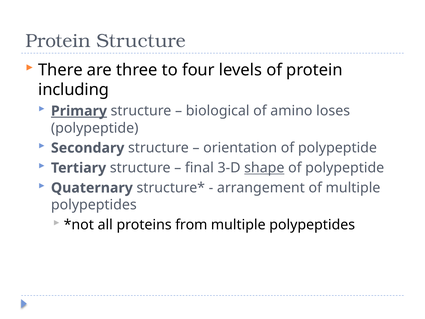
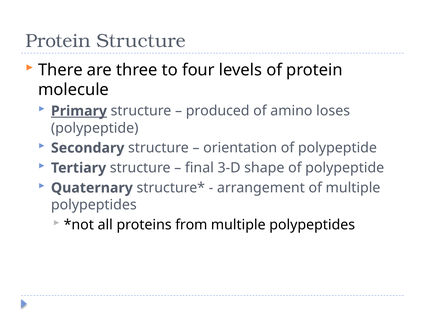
including: including -> molecule
biological: biological -> produced
shape underline: present -> none
